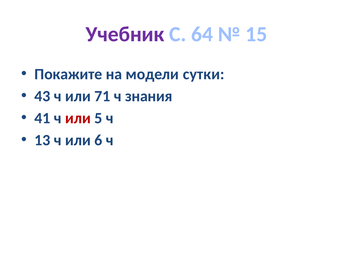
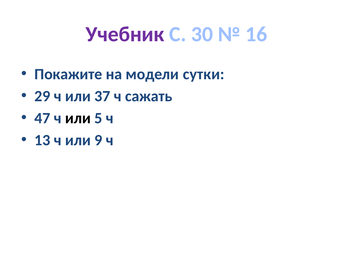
64: 64 -> 30
15: 15 -> 16
43: 43 -> 29
71: 71 -> 37
знания: знания -> сажать
41: 41 -> 47
или at (78, 118) colour: red -> black
6: 6 -> 9
